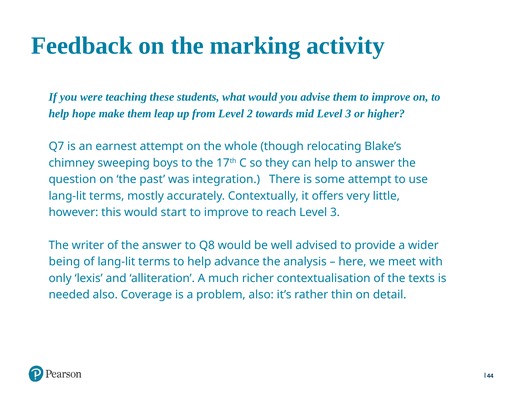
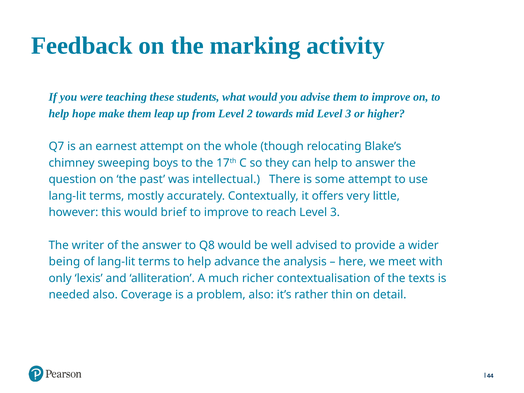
integration: integration -> intellectual
start: start -> brief
